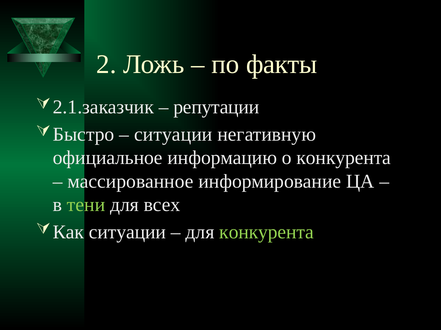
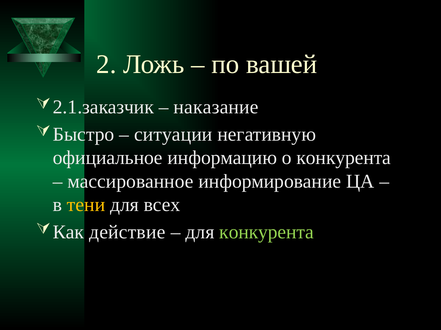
факты: факты -> вашей
репутации: репутации -> наказание
тени colour: light green -> yellow
ситуации at (127, 233): ситуации -> действие
